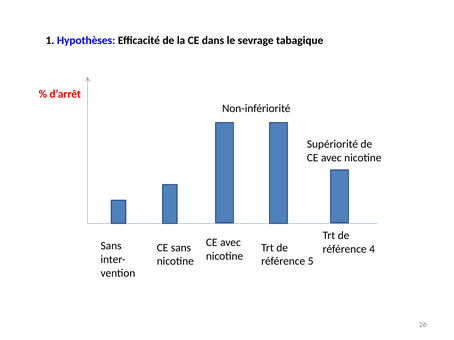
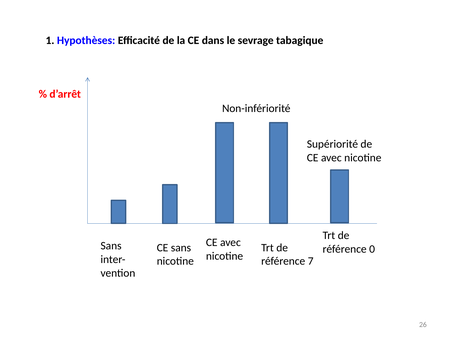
4: 4 -> 0
5: 5 -> 7
